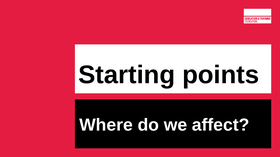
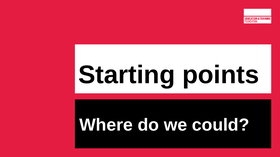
affect: affect -> could
